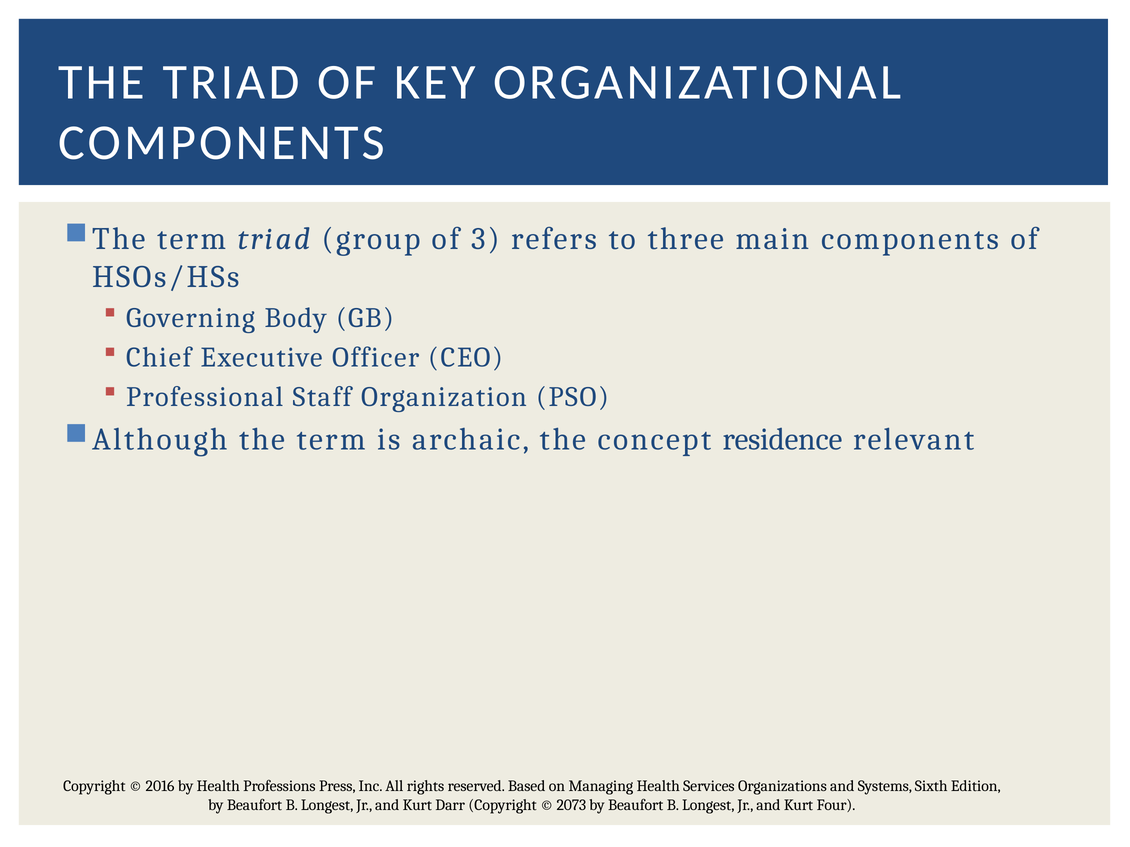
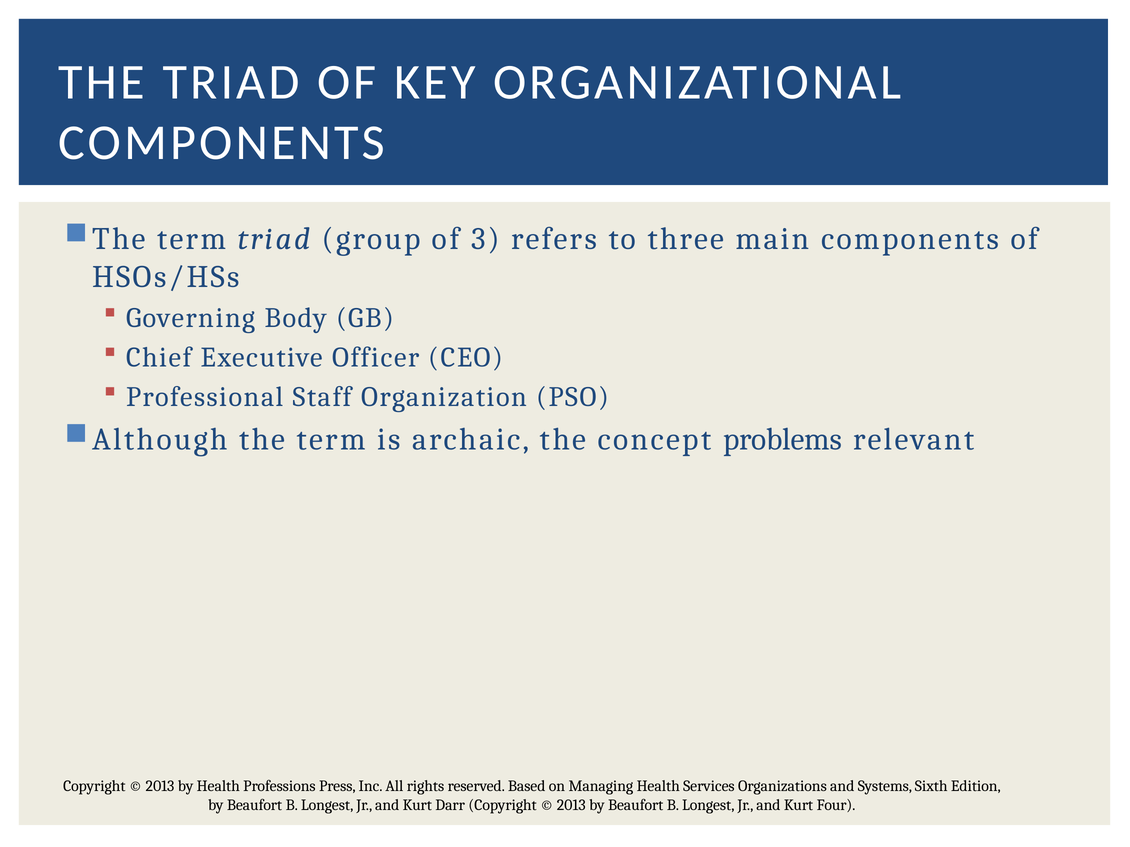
residence: residence -> problems
2016 at (160, 787): 2016 -> 2013
2073 at (571, 806): 2073 -> 2013
